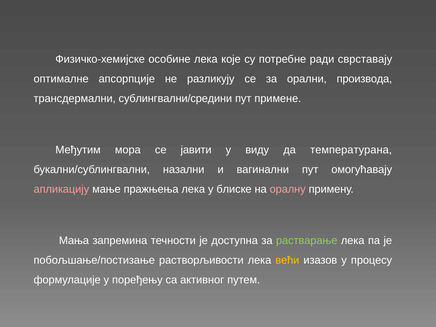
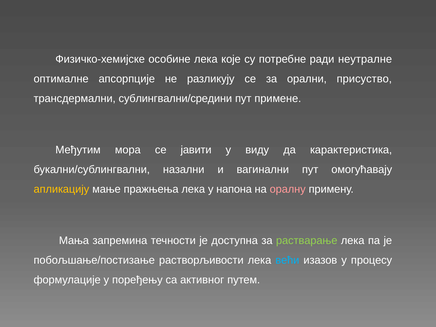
сврставају: сврставају -> неутралне
производа: производа -> присуство
температурана: температурана -> карактеристика
апликацију colour: pink -> yellow
блиске: блиске -> напона
већи colour: yellow -> light blue
